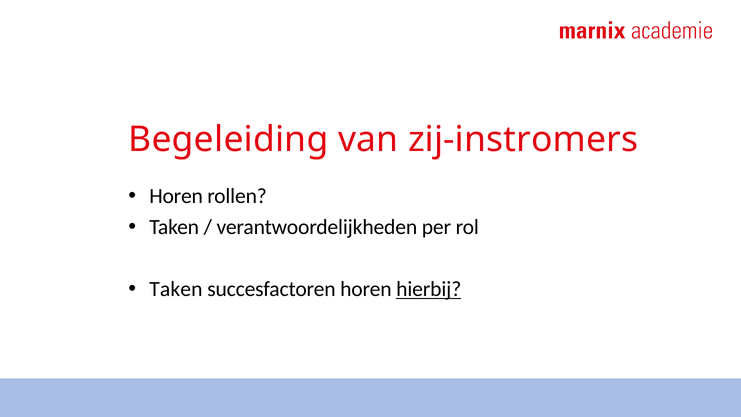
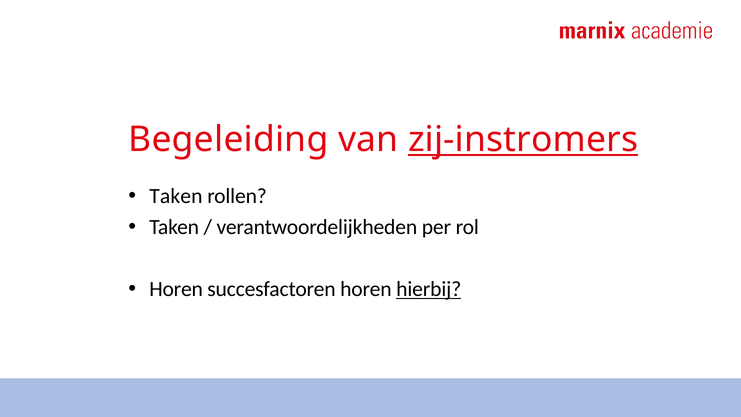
zij-instromers underline: none -> present
Horen at (176, 196): Horen -> Taken
Taken at (176, 289): Taken -> Horen
